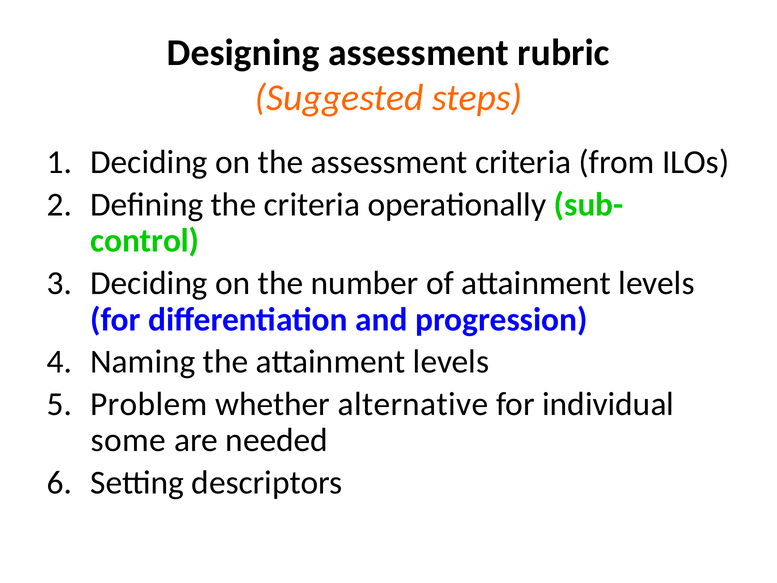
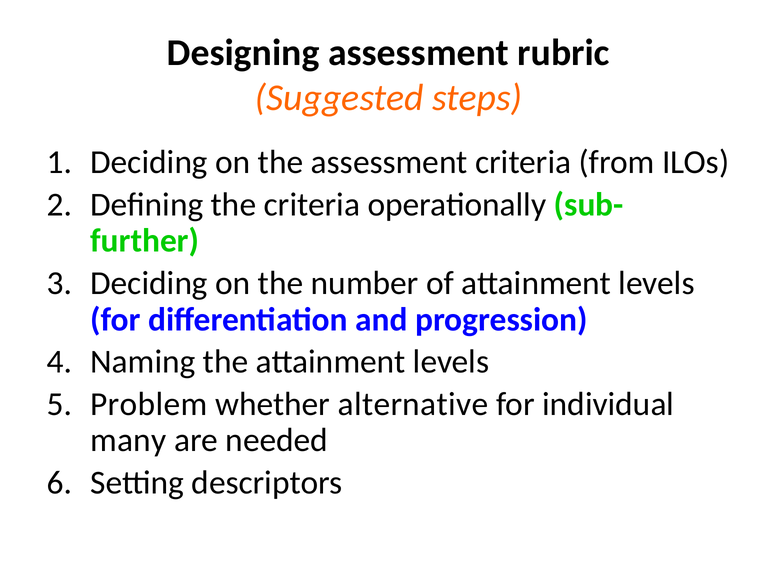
control: control -> further
some: some -> many
